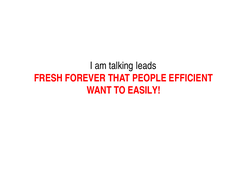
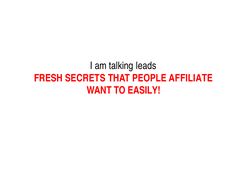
FOREVER: FOREVER -> SECRETS
EFFICIENT: EFFICIENT -> AFFILIATE
